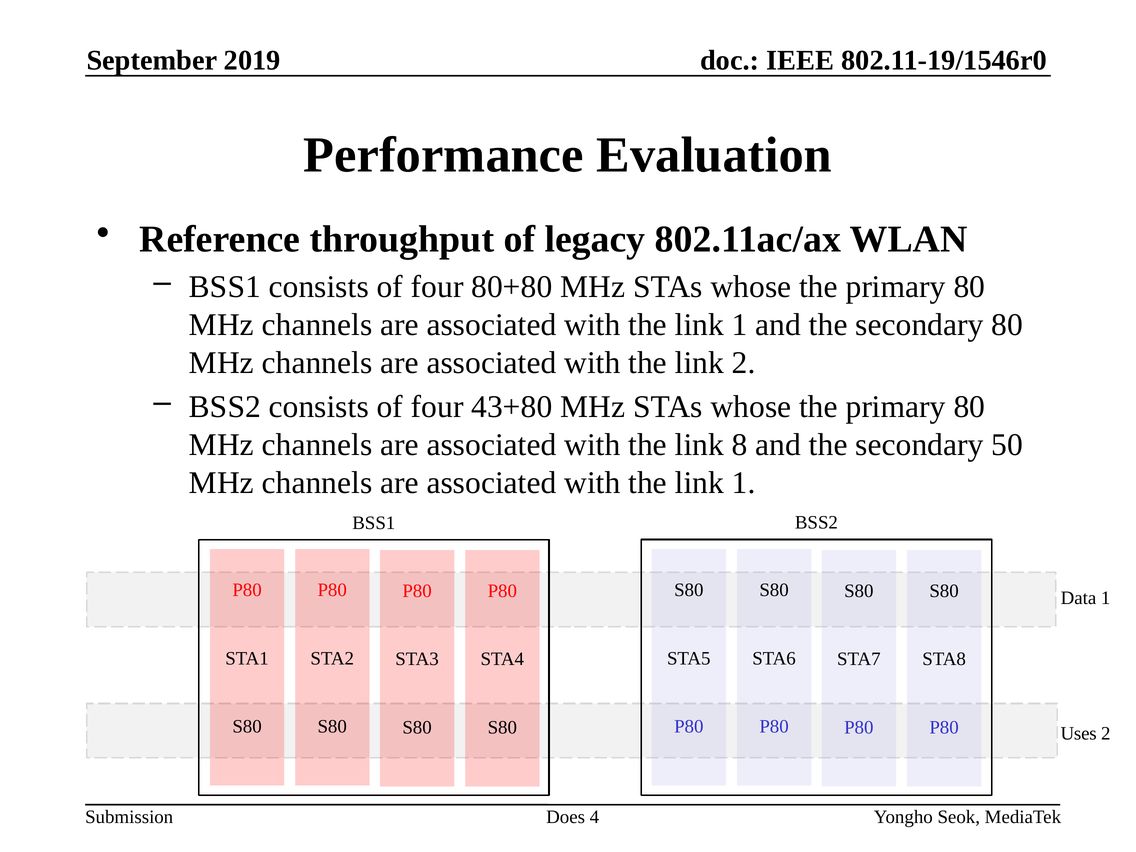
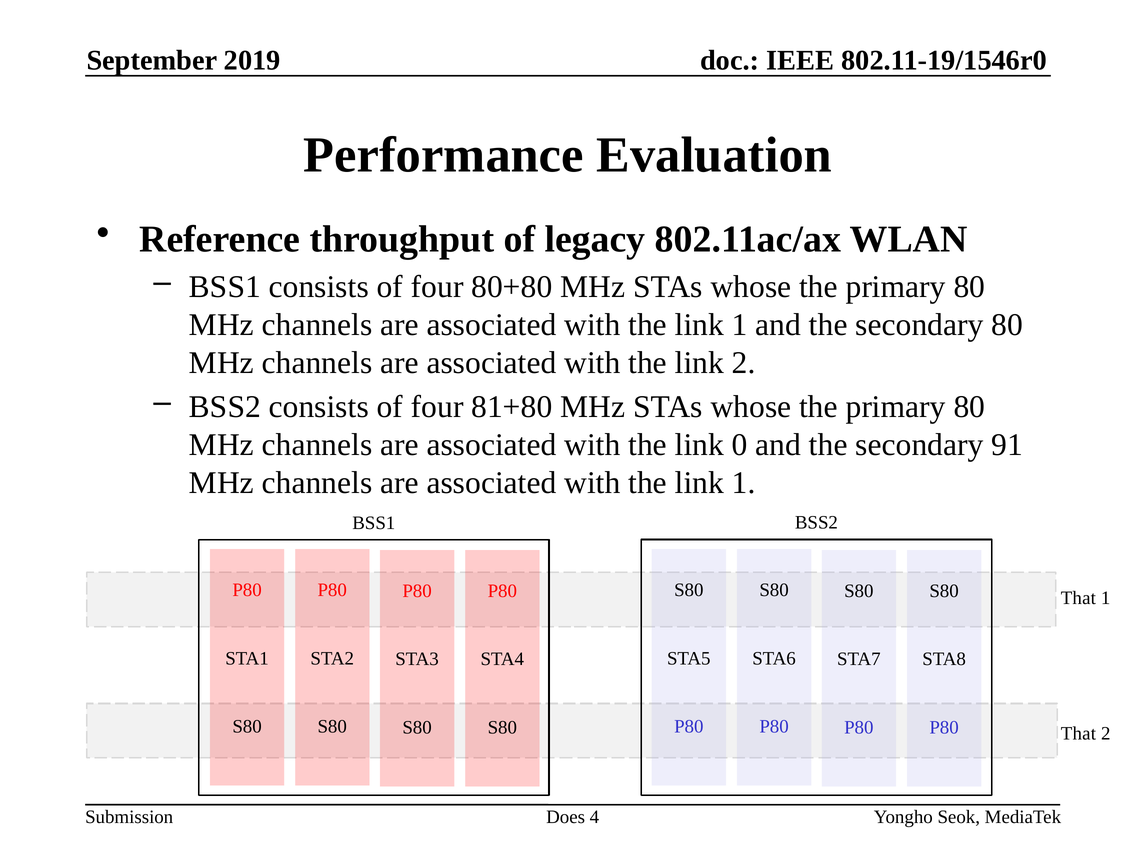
43+80: 43+80 -> 81+80
8: 8 -> 0
50: 50 -> 91
Data at (1078, 598): Data -> That
Uses at (1079, 733): Uses -> That
